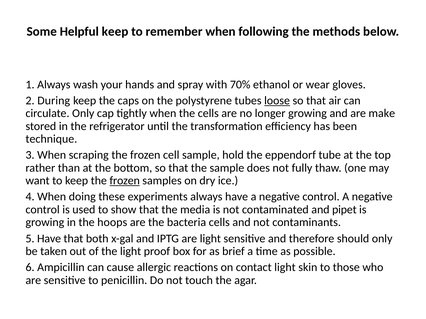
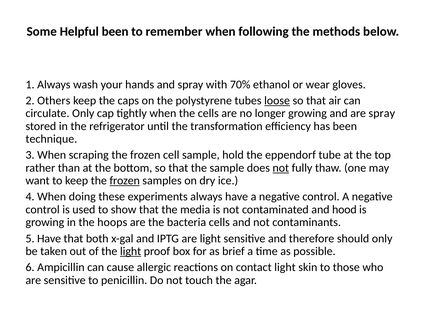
Helpful keep: keep -> been
During: During -> Others
are make: make -> spray
not at (281, 168) underline: none -> present
pipet: pipet -> hood
light at (131, 252) underline: none -> present
